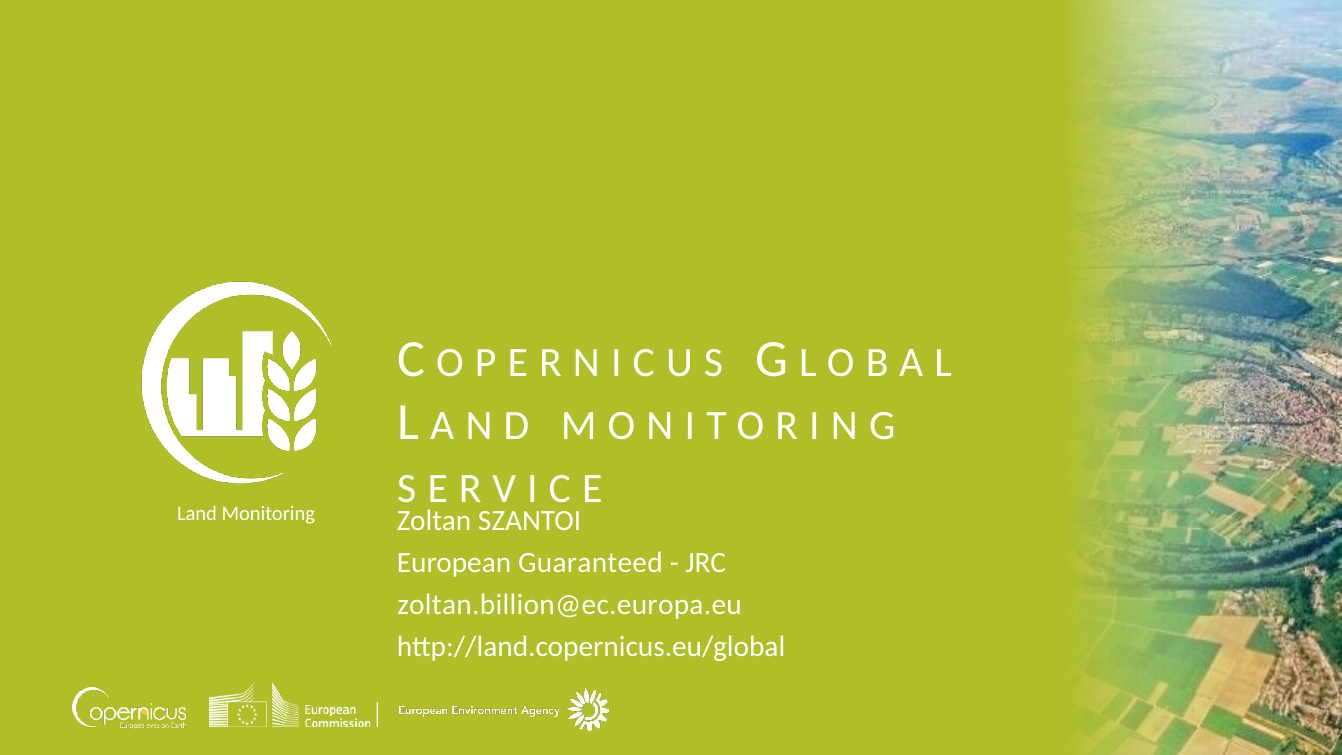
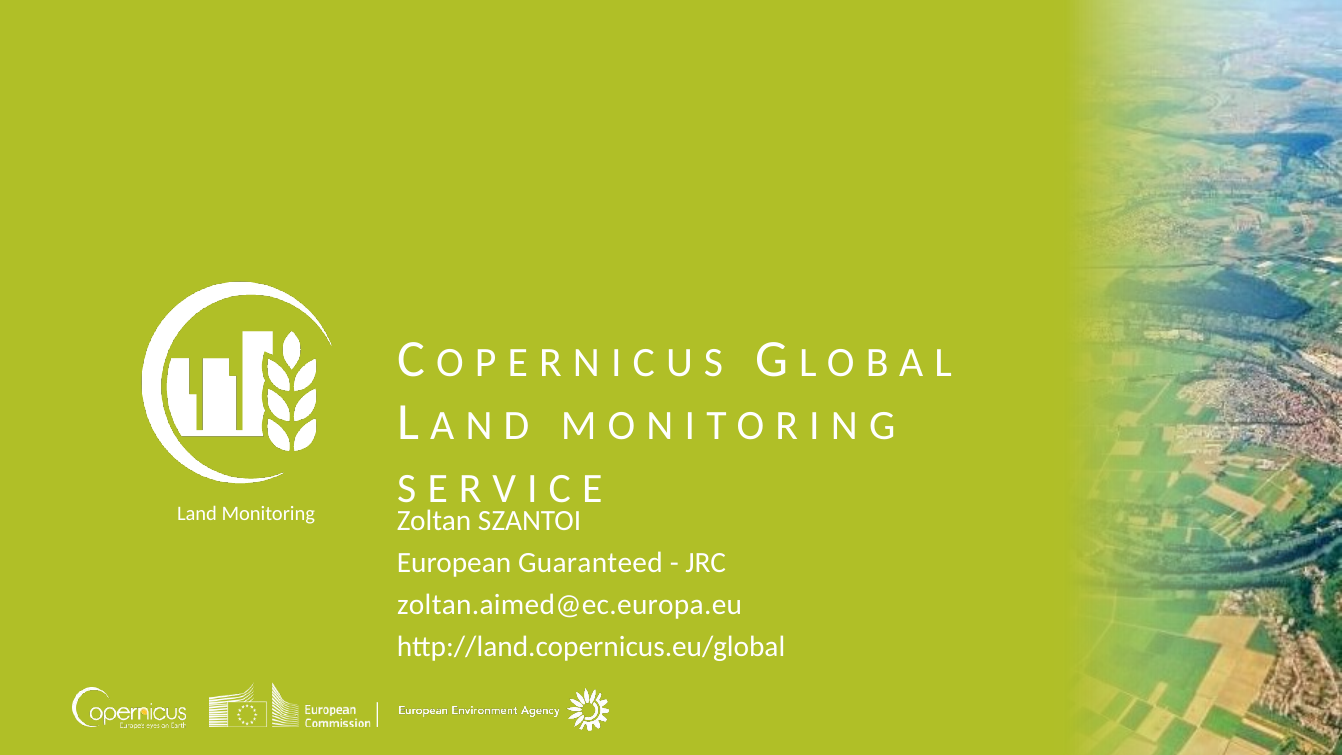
zoltan.billion@ec.europa.eu: zoltan.billion@ec.europa.eu -> zoltan.aimed@ec.europa.eu
